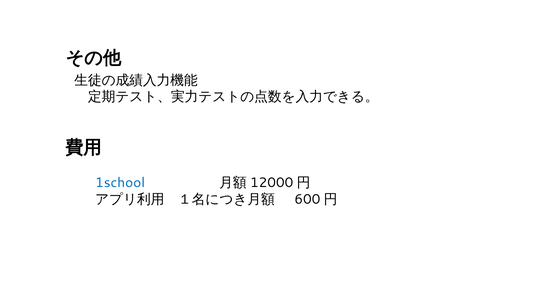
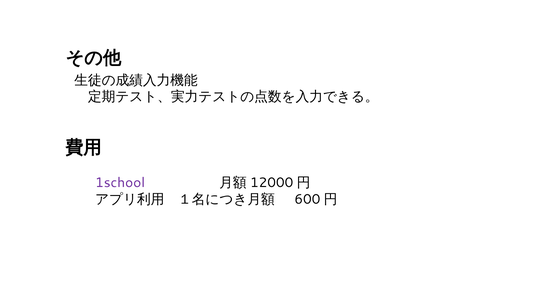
1school colour: blue -> purple
